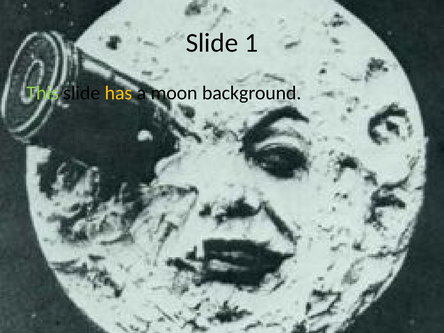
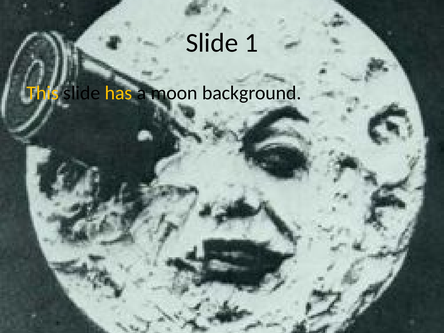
This colour: light green -> yellow
